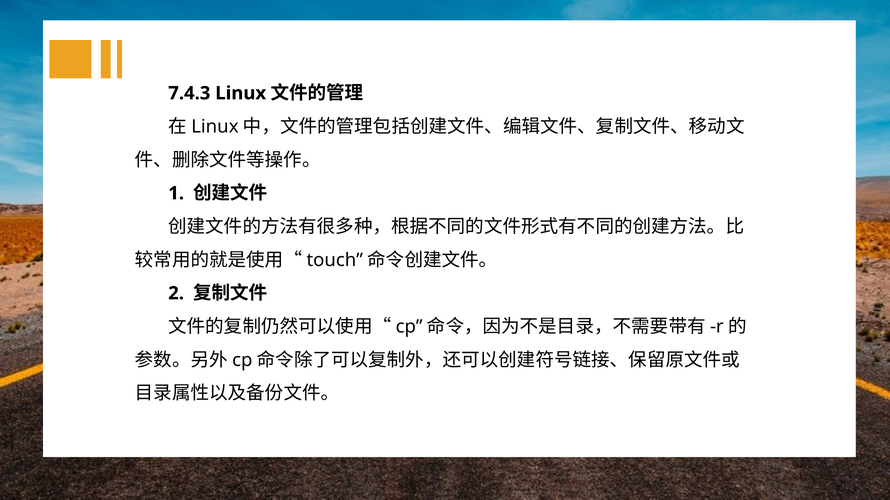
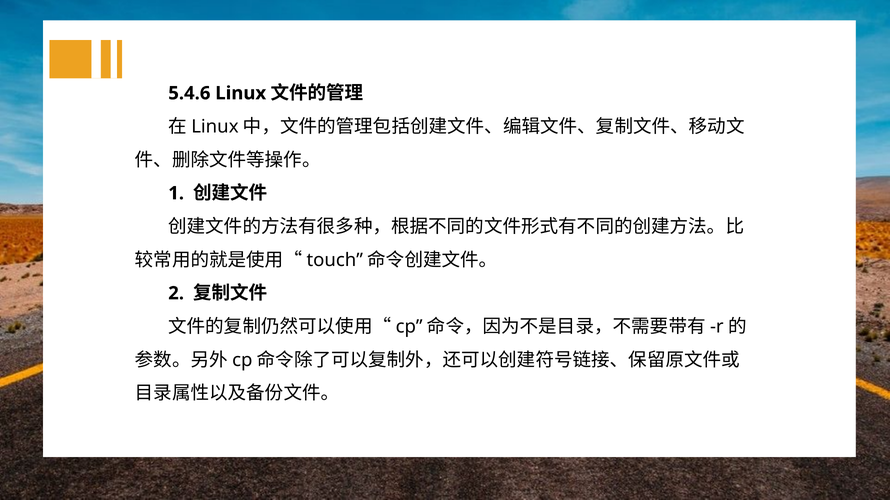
7.4.3: 7.4.3 -> 5.4.6
